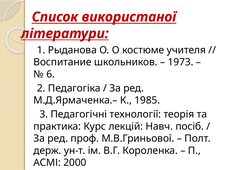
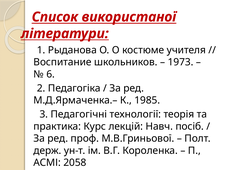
2000: 2000 -> 2058
